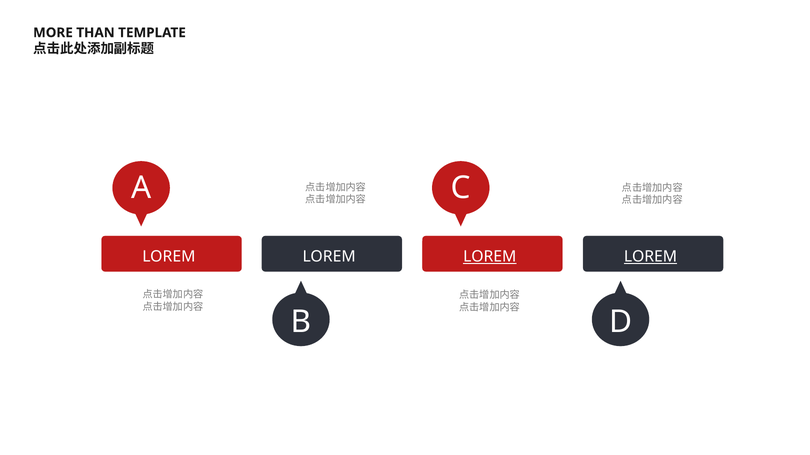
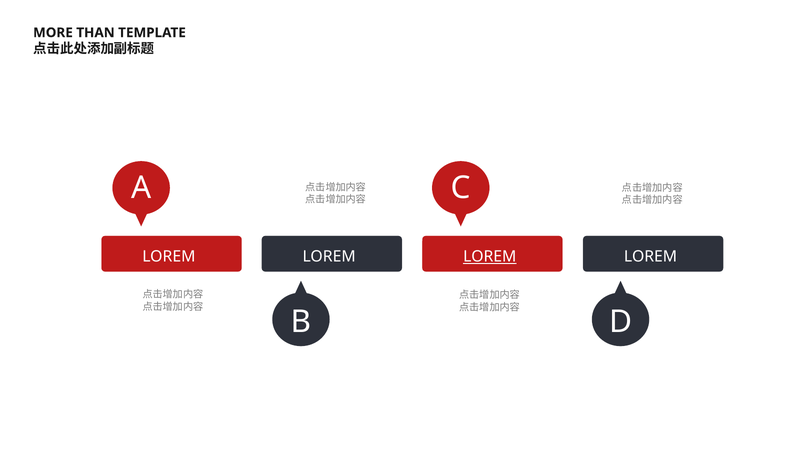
LOREM at (650, 257) underline: present -> none
